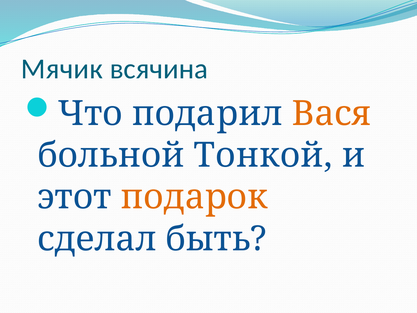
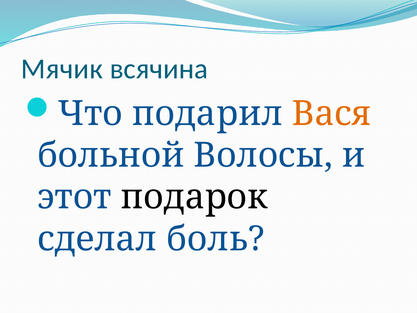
Тонкой: Тонкой -> Волосы
подарок colour: orange -> black
быть: быть -> боль
